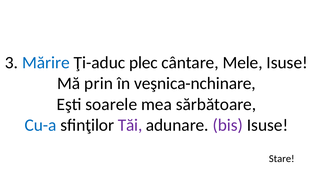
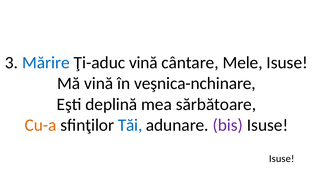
Ţi-aduc plec: plec -> vină
Mă prin: prin -> vină
soarele: soarele -> deplină
Cu-a colour: blue -> orange
Tăi colour: purple -> blue
Stare at (282, 159): Stare -> Isuse
